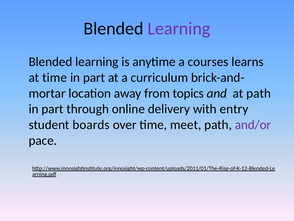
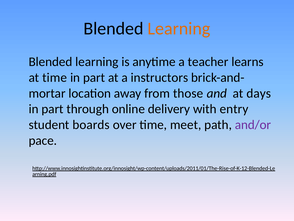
Learning at (179, 28) colour: purple -> orange
courses: courses -> teacher
curriculum: curriculum -> instructors
topics: topics -> those
at path: path -> days
